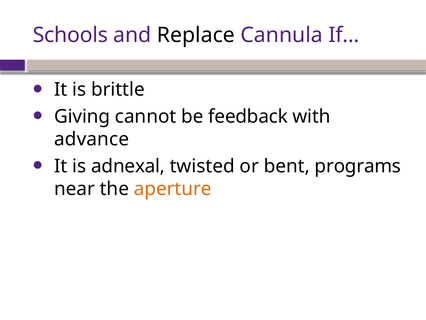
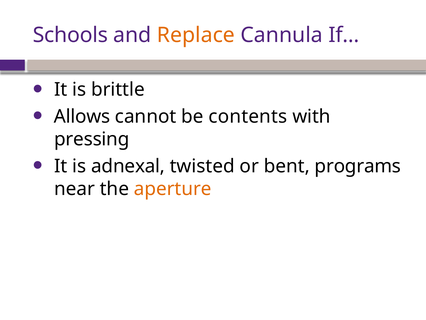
Replace colour: black -> orange
Giving: Giving -> Allows
feedback: feedback -> contents
advance: advance -> pressing
